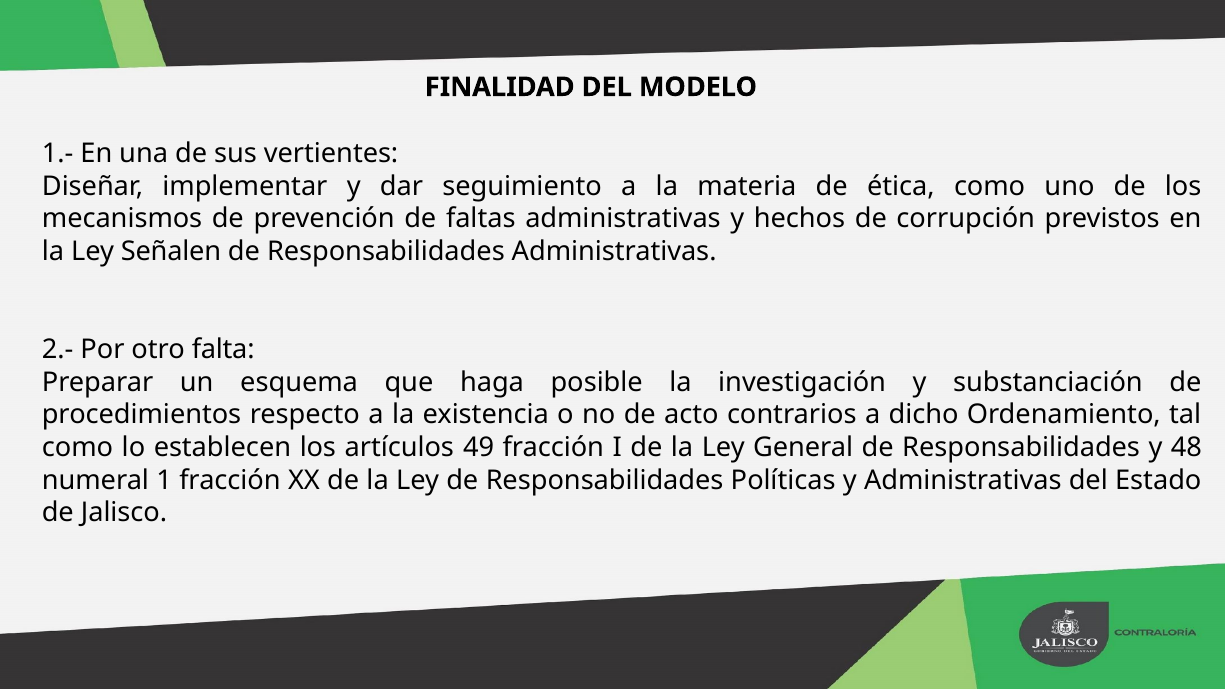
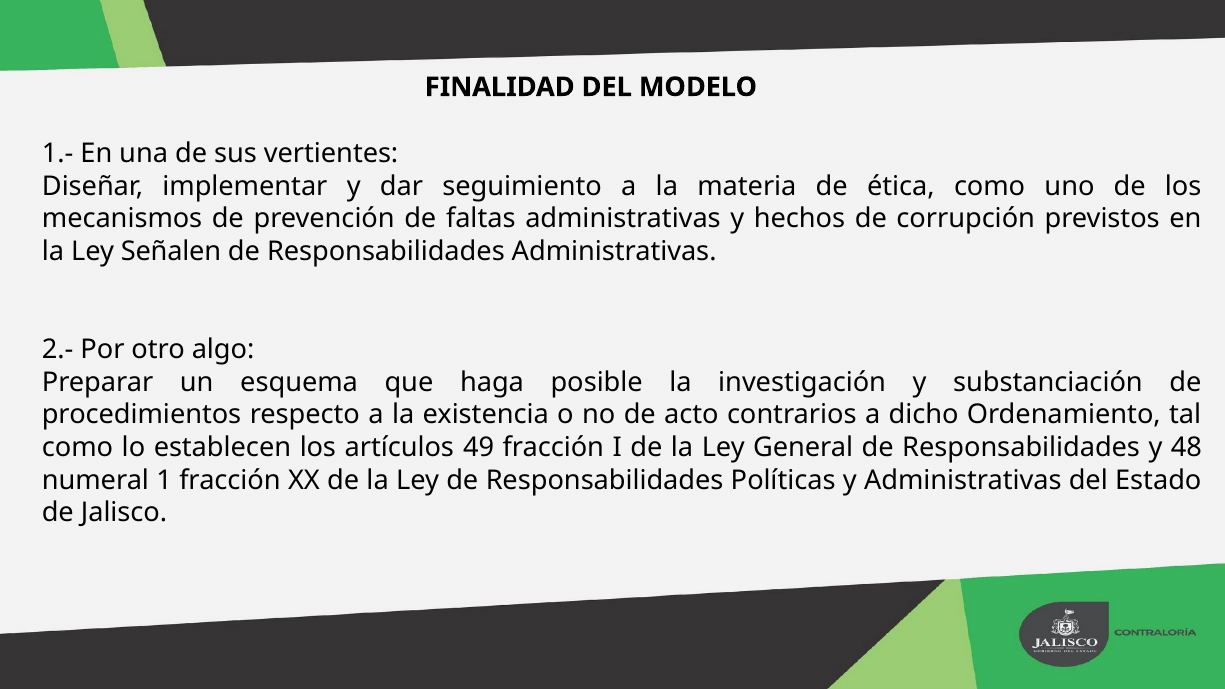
falta: falta -> algo
